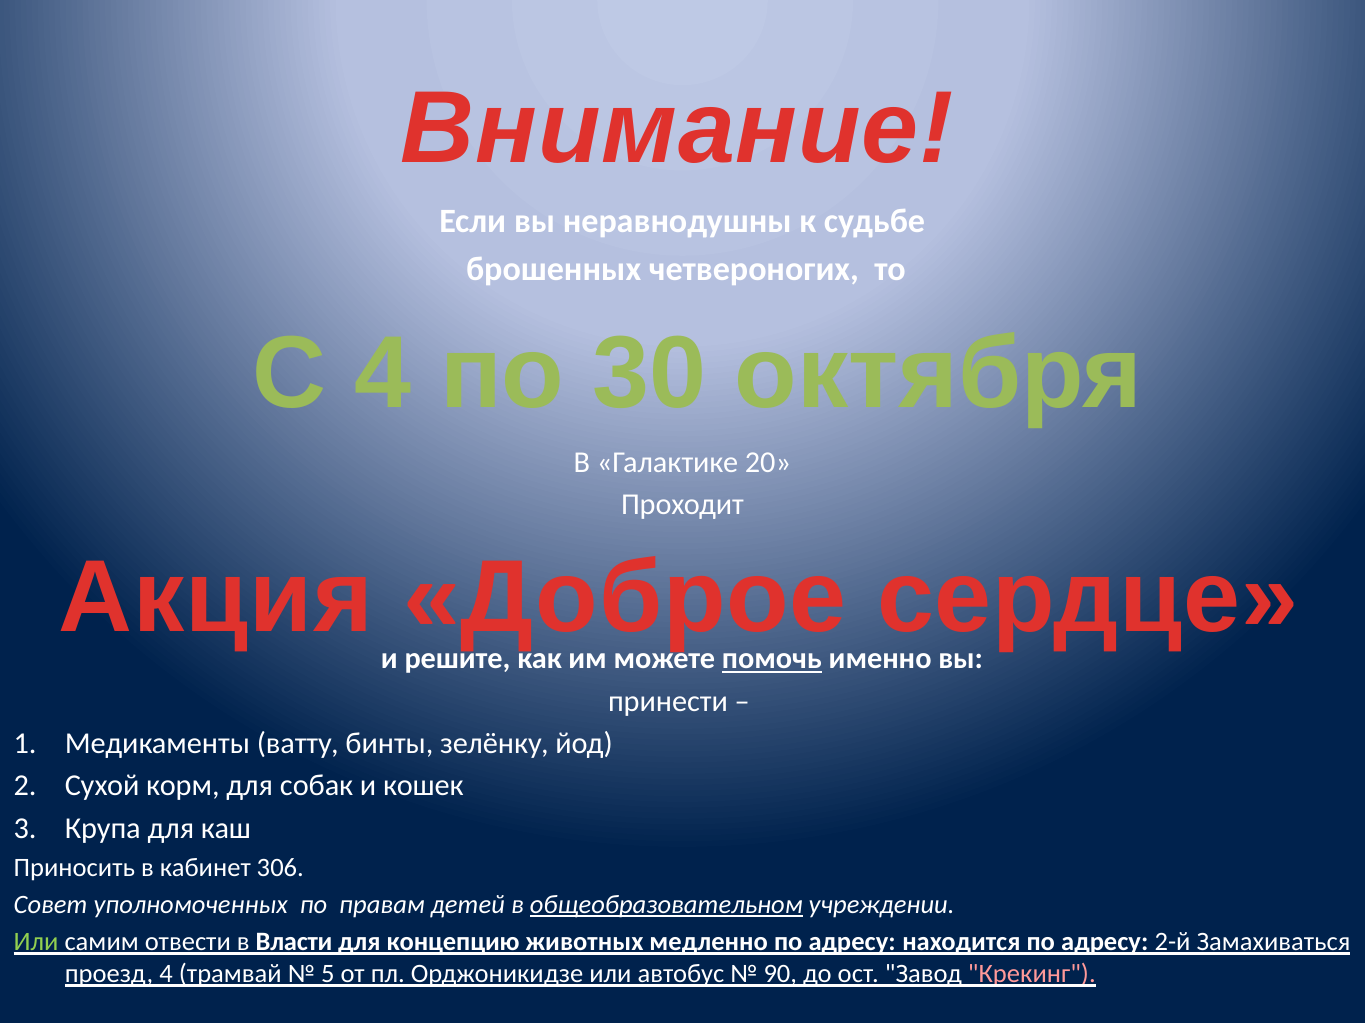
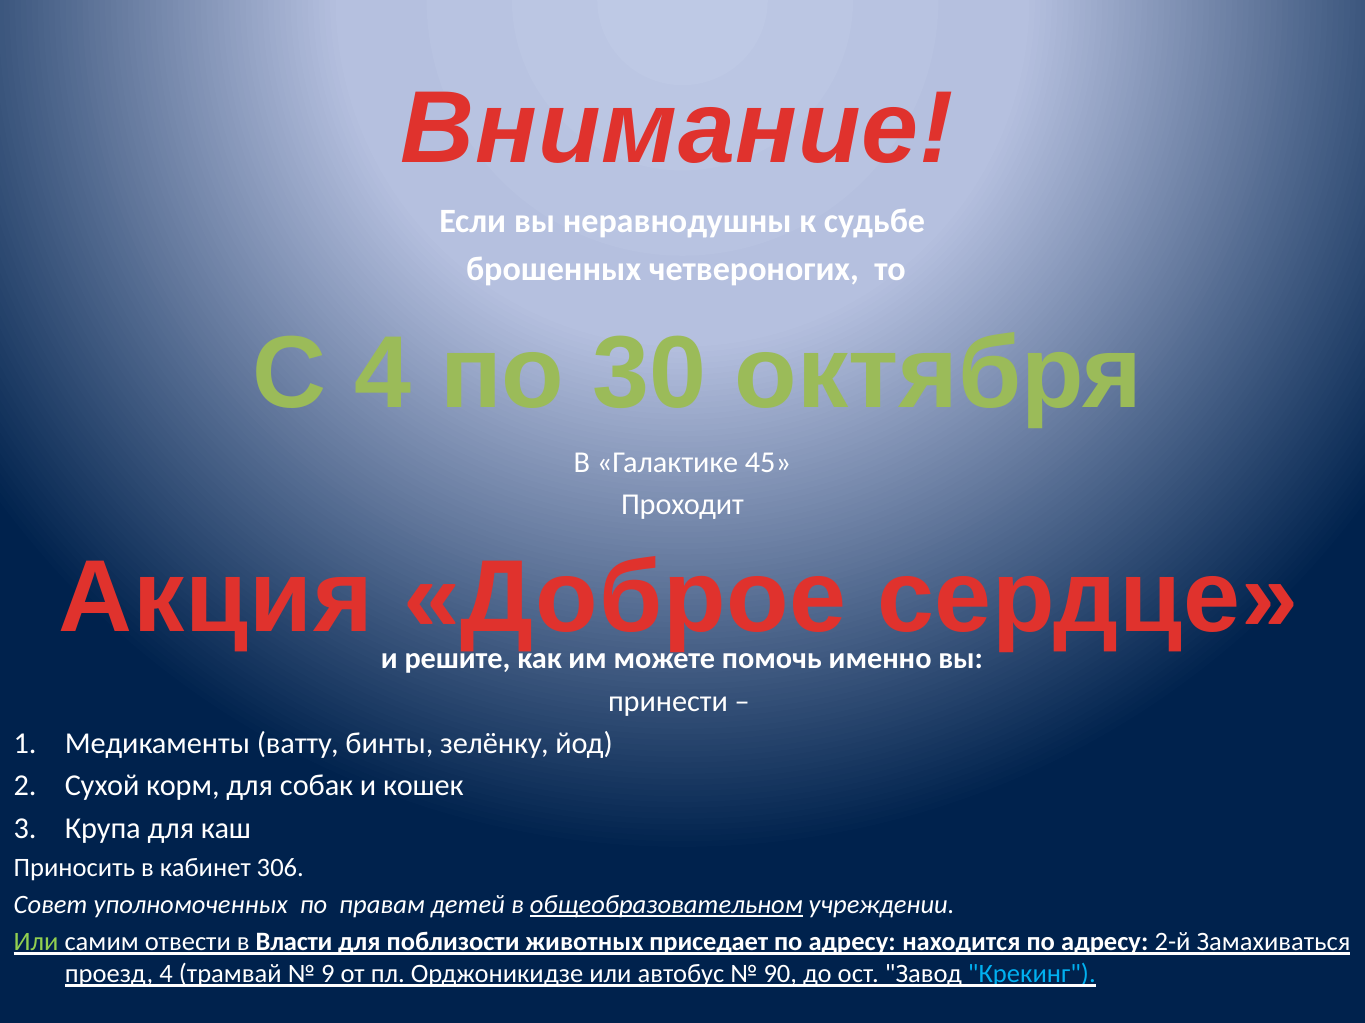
20: 20 -> 45
помочь underline: present -> none
концепцию: концепцию -> поблизости
медленно: медленно -> приседает
5: 5 -> 9
Крекинг colour: pink -> light blue
